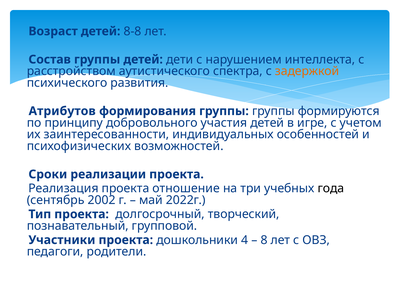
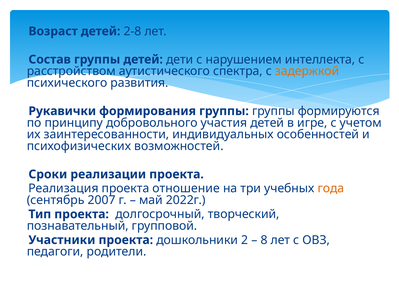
8-8: 8-8 -> 2-8
Атрибутов: Атрибутов -> Рукавички
года colour: black -> orange
2002: 2002 -> 2007
4: 4 -> 2
